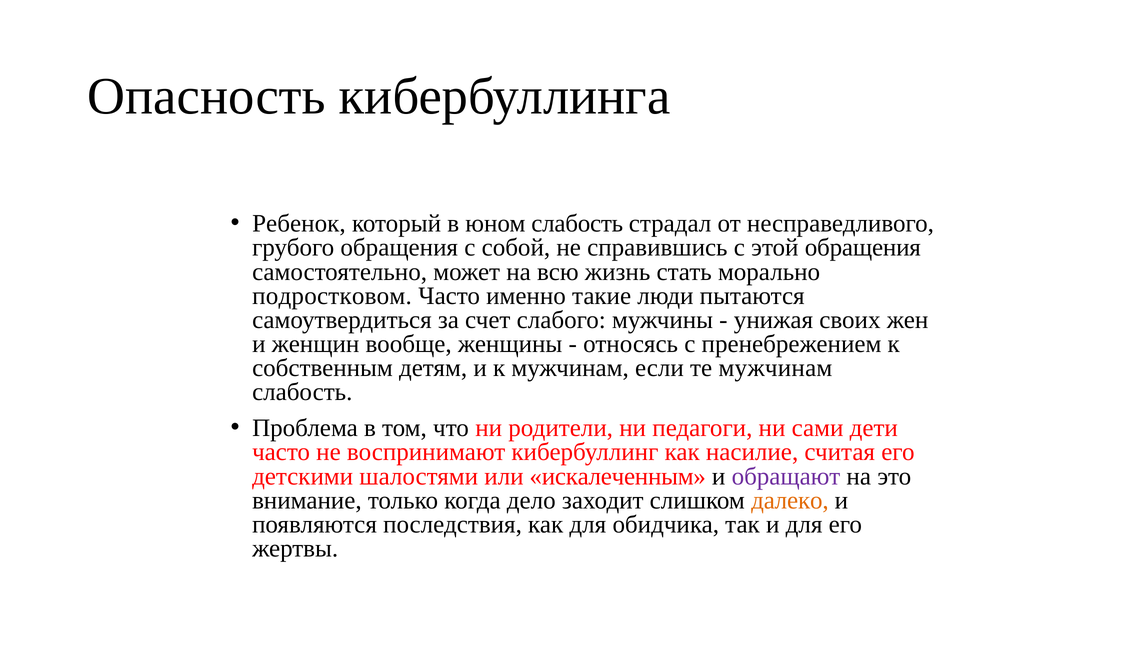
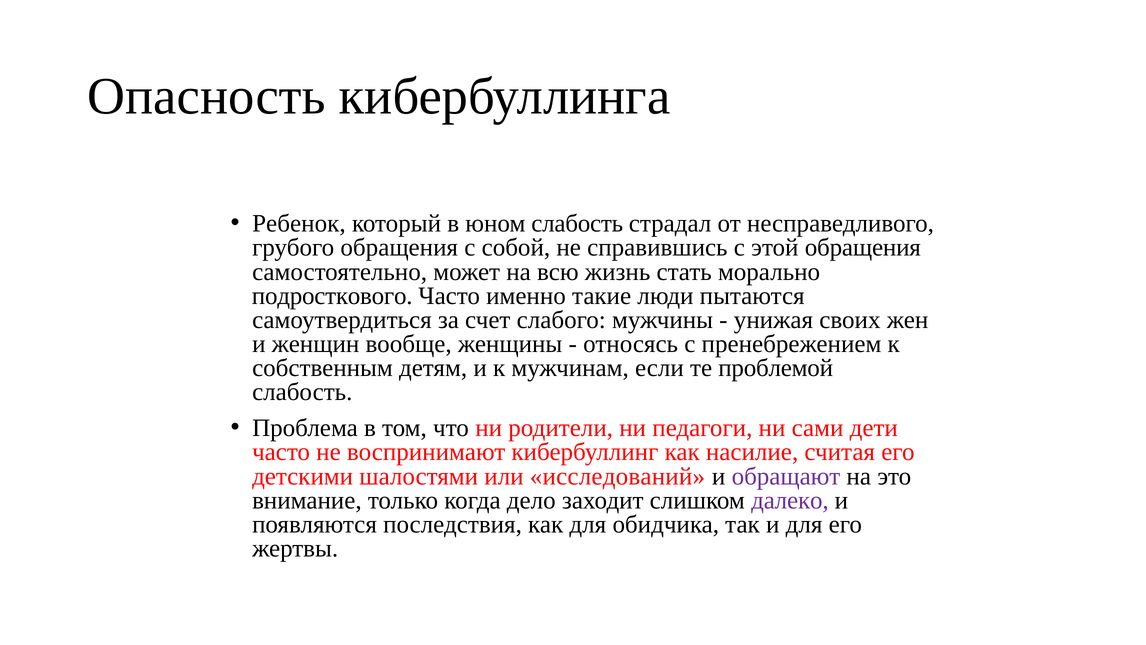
подростковом: подростковом -> подросткового
те мужчинам: мужчинам -> проблемой
искалеченным: искалеченным -> исследований
далеко colour: orange -> purple
